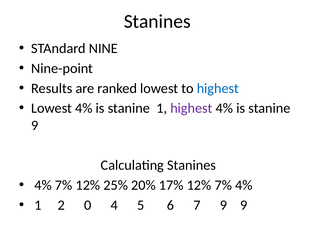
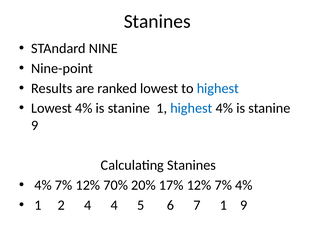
highest at (191, 108) colour: purple -> blue
25%: 25% -> 70%
2 0: 0 -> 4
7 9: 9 -> 1
